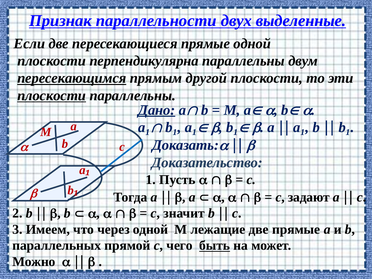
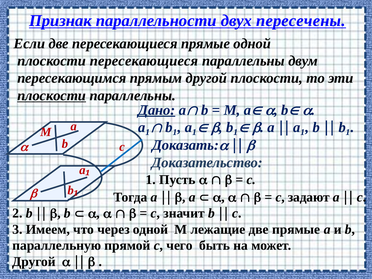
выделенные: выделенные -> пересечены
плоскости перпендикулярна: перпендикулярна -> пересекающиеся
пересекающимся underline: present -> none
параллельных: параллельных -> параллельную
быть underline: present -> none
Можно at (34, 262): Можно -> Другой
